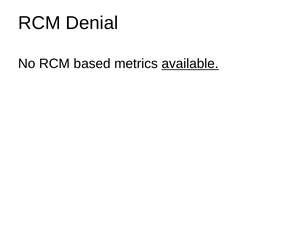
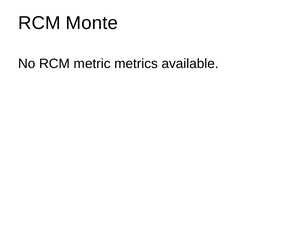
Denial: Denial -> Monte
based: based -> metric
available underline: present -> none
